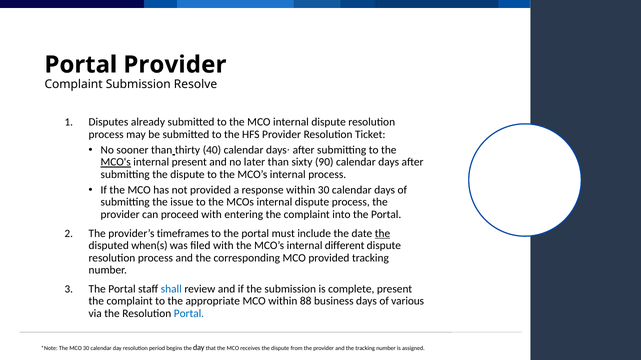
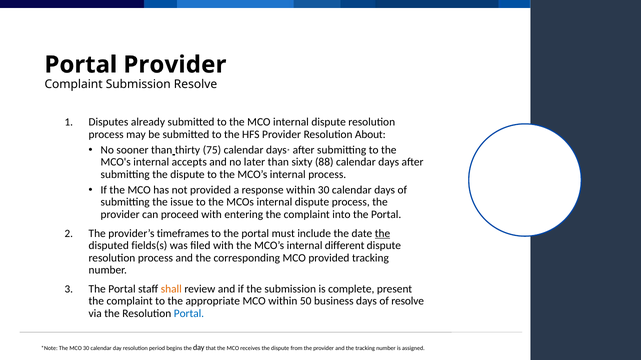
Ticket: Ticket -> About
40: 40 -> 75
MCO's underline: present -> none
internal present: present -> accepts
90: 90 -> 88
when(s: when(s -> fields(s
shall colour: blue -> orange
88: 88 -> 50
of various: various -> resolve
